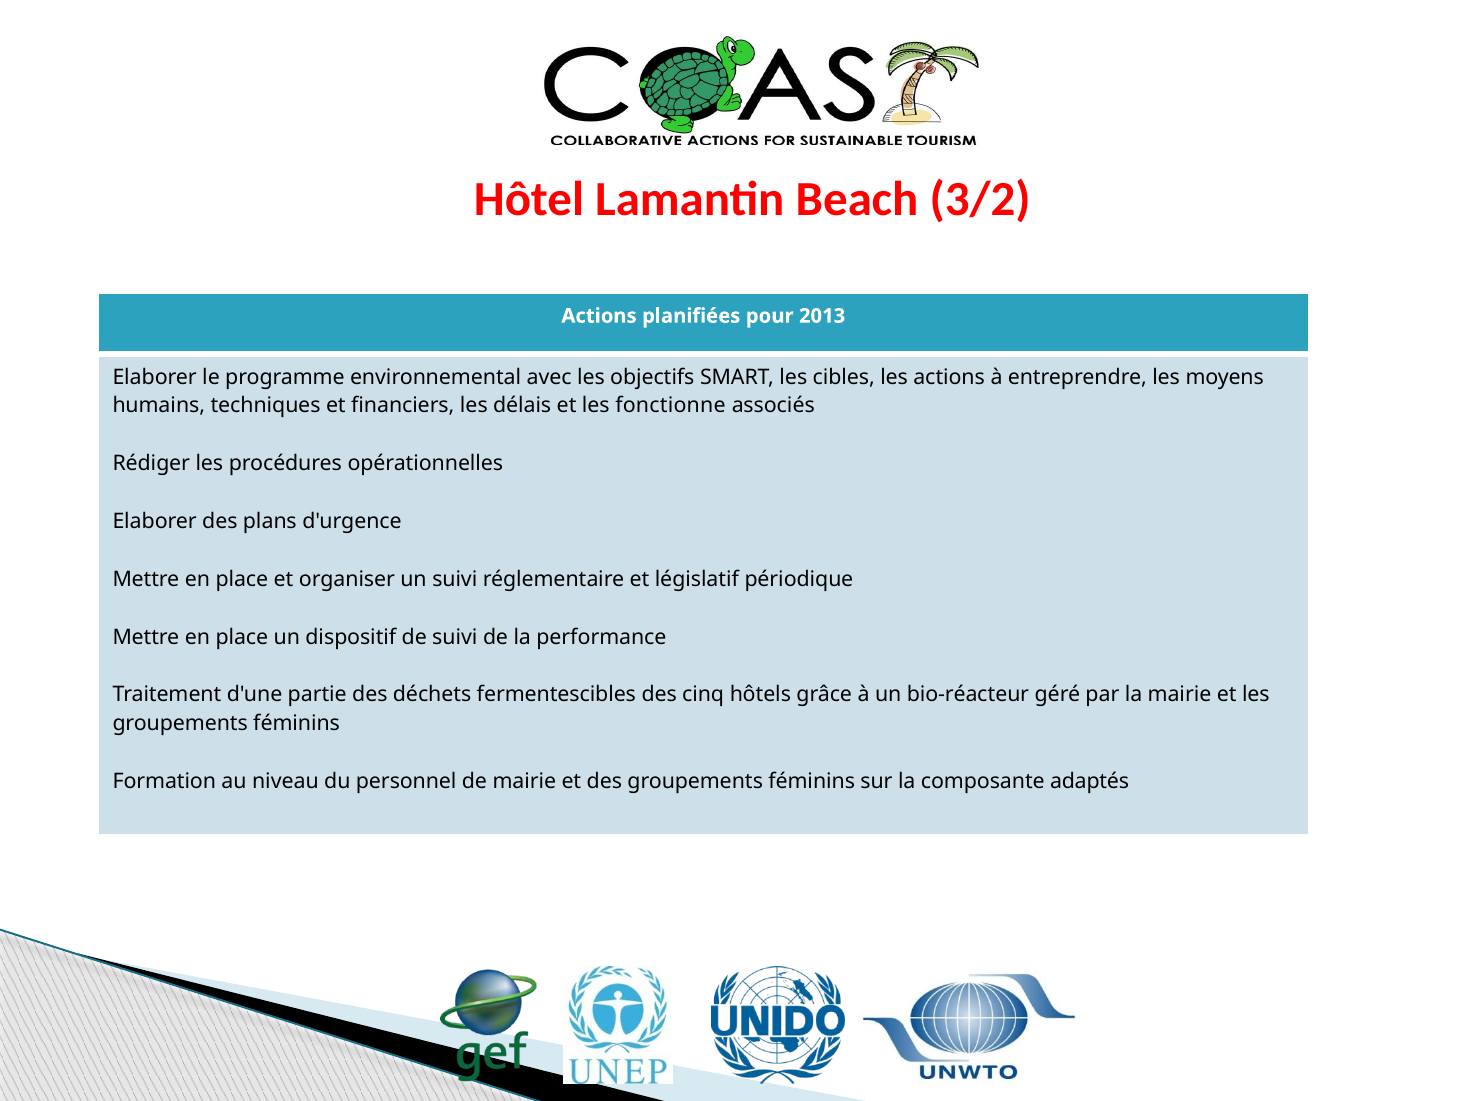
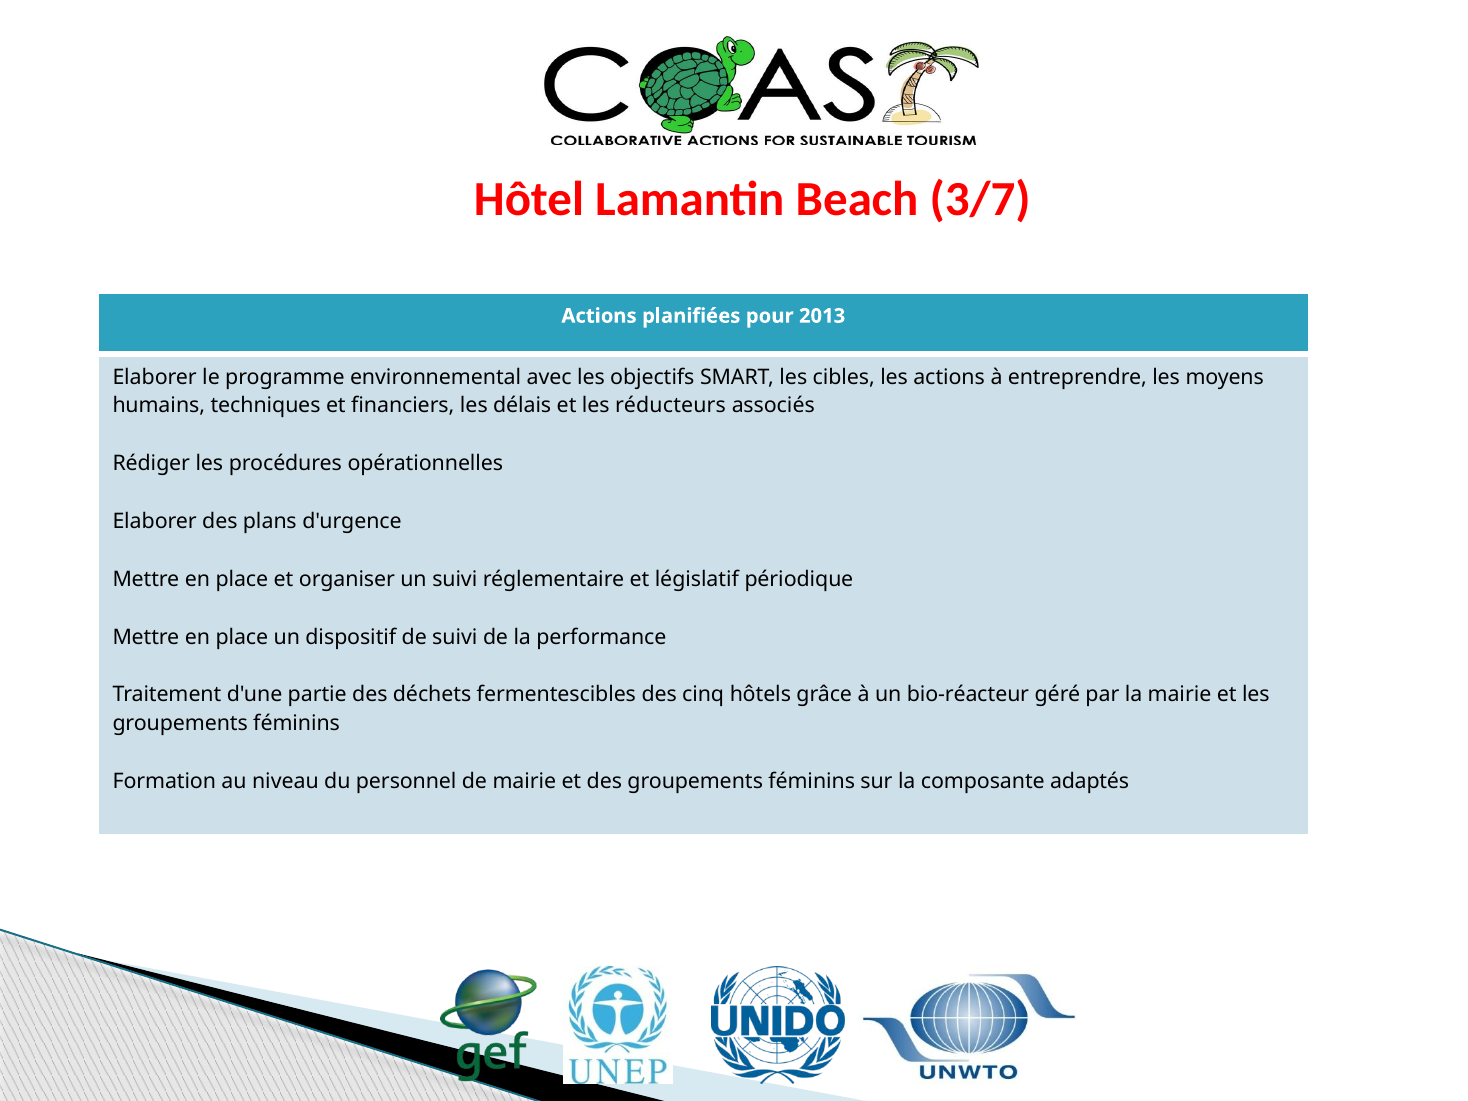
3/2: 3/2 -> 3/7
fonctionne: fonctionne -> réducteurs
